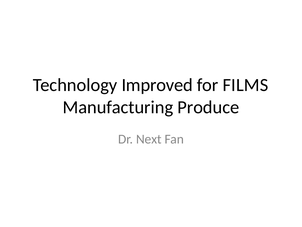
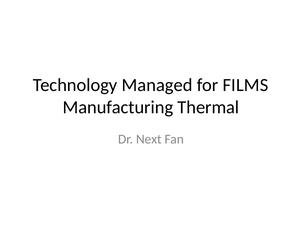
Improved: Improved -> Managed
Produce: Produce -> Thermal
